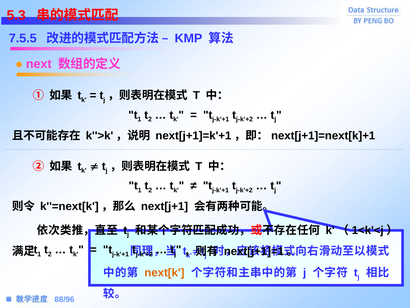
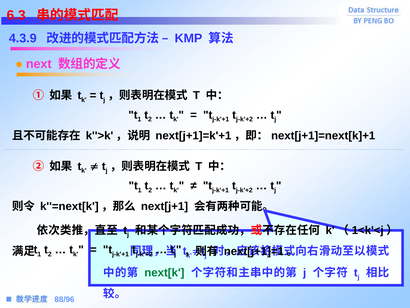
5.3: 5.3 -> 6.3
7.5.5: 7.5.5 -> 4.3.9
next[k colour: orange -> green
